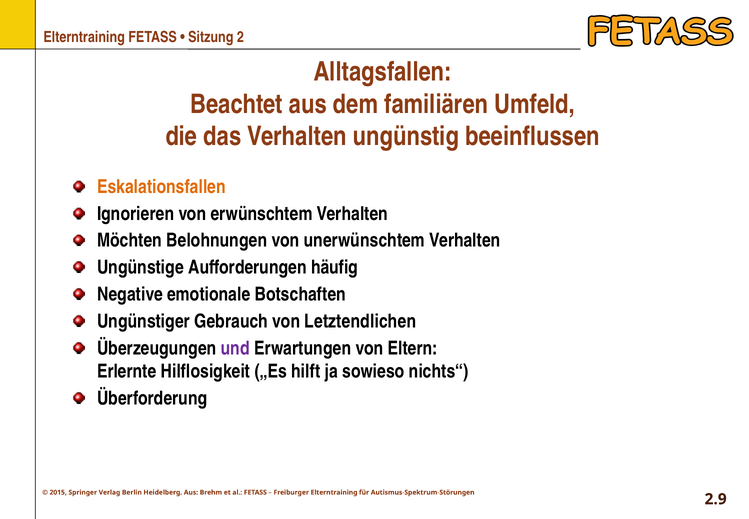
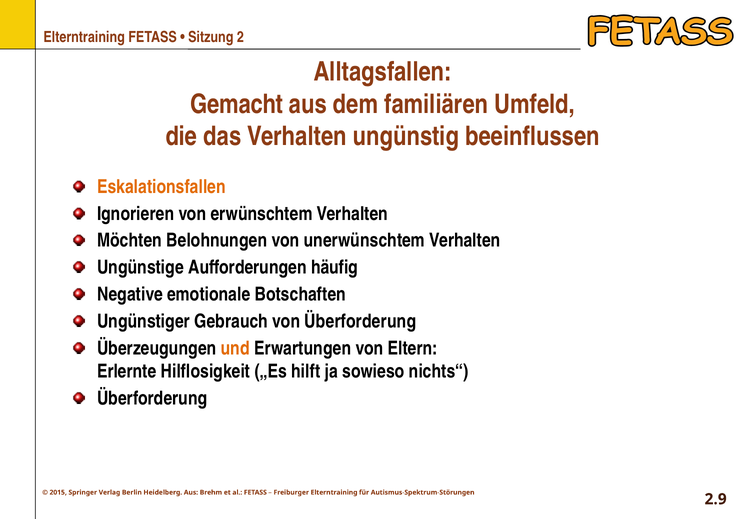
Beachtet: Beachtet -> Gemacht
von Letztendlichen: Letztendlichen -> Überforderung
und colour: purple -> orange
